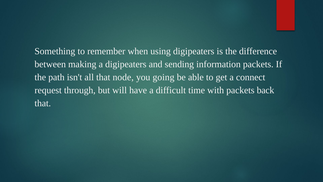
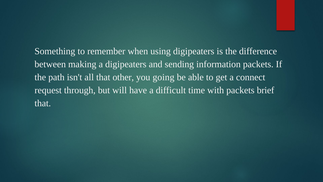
node: node -> other
back: back -> brief
